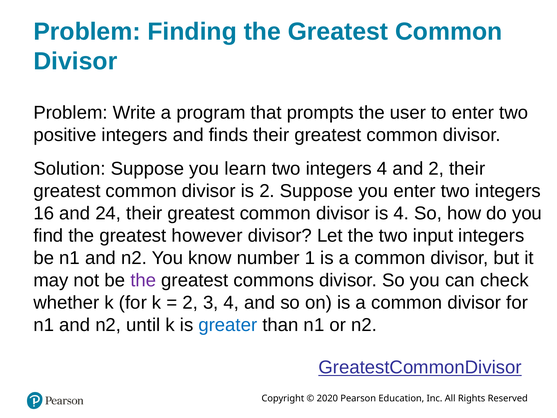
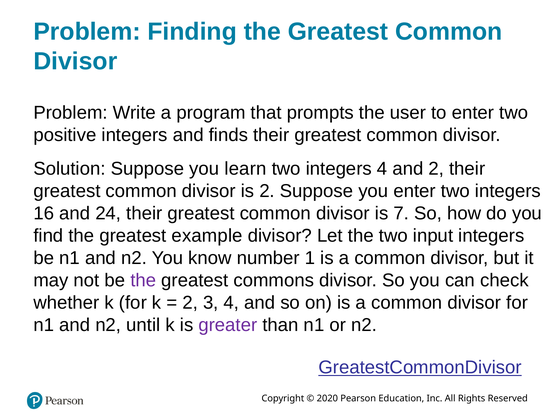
is 4: 4 -> 7
however: however -> example
greater colour: blue -> purple
